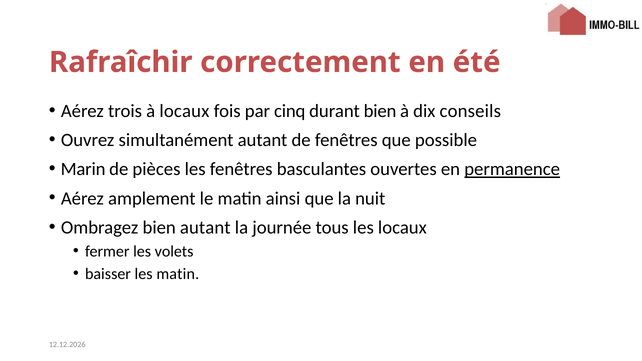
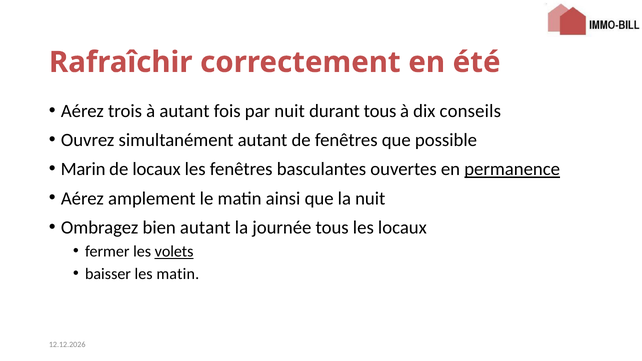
à locaux: locaux -> autant
par cinq: cinq -> nuit
durant bien: bien -> tous
de pièces: pièces -> locaux
volets underline: none -> present
